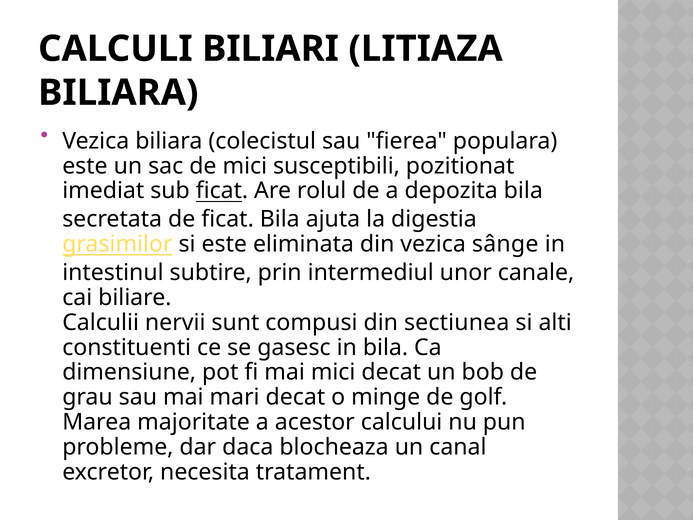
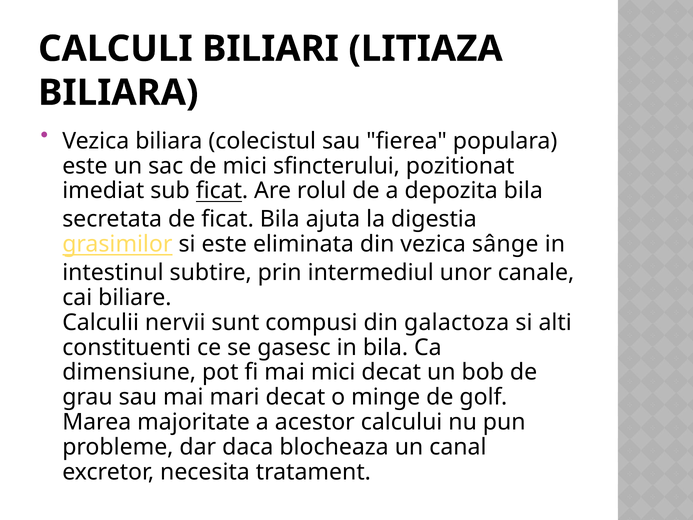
susceptibili: susceptibili -> sfincterului
sectiunea: sectiunea -> galactoza
